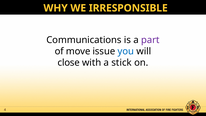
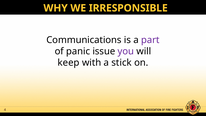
move: move -> panic
you colour: blue -> purple
close: close -> keep
